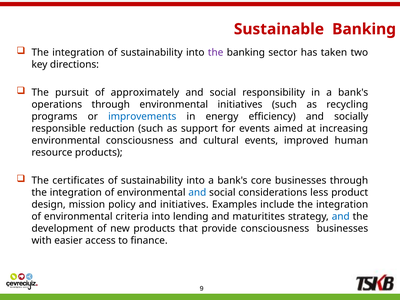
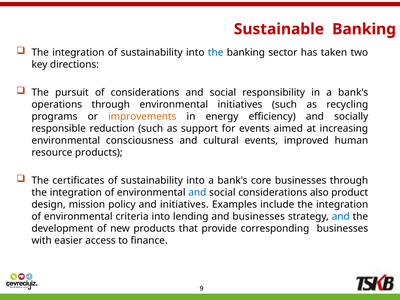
the at (216, 52) colour: purple -> blue
of approximately: approximately -> considerations
improvements colour: blue -> orange
less: less -> also
and maturitites: maturitites -> businesses
provide consciousness: consciousness -> corresponding
